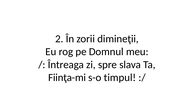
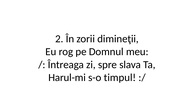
Fiinţa-mi: Fiinţa-mi -> Harul-mi
